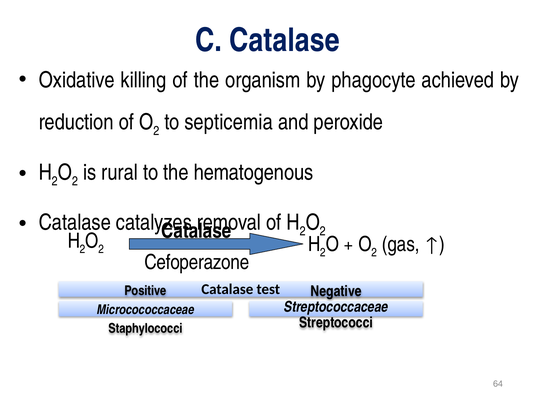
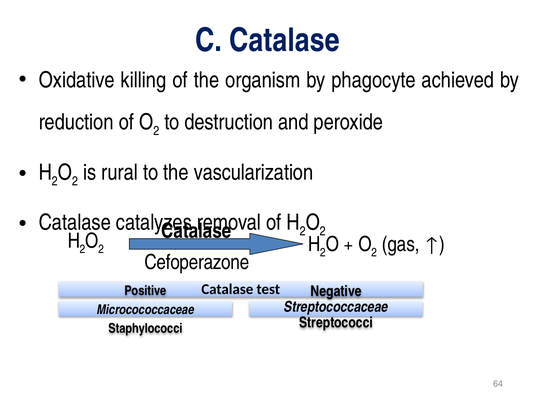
septicemia: septicemia -> destruction
hematogenous: hematogenous -> vascularization
